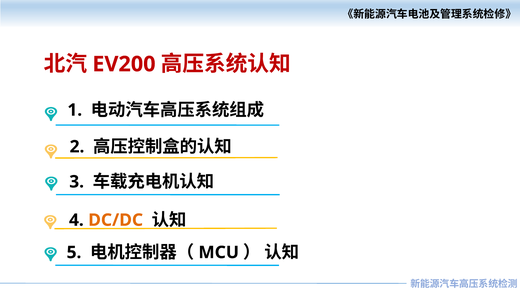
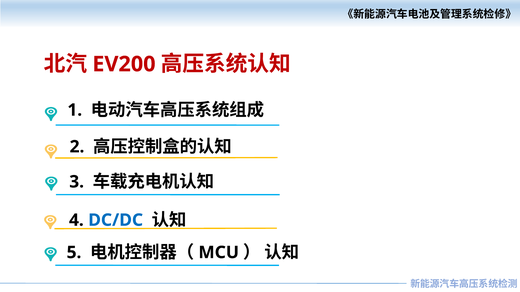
DC/DC colour: orange -> blue
